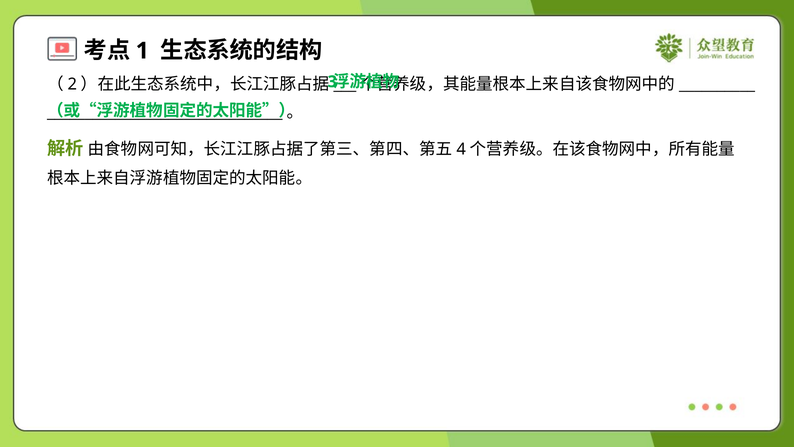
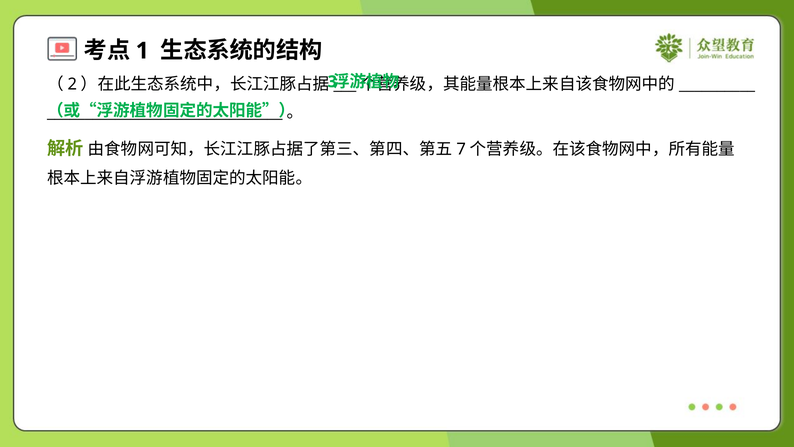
4: 4 -> 7
